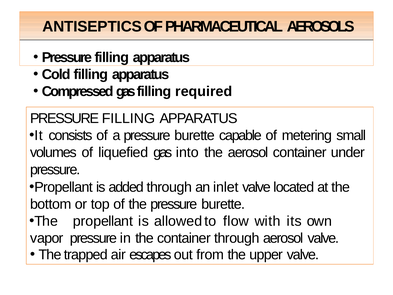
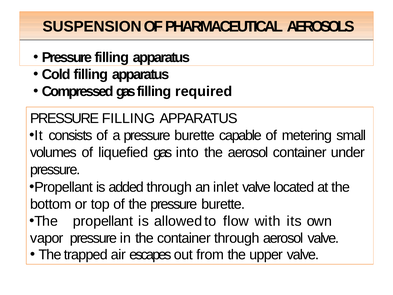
ANTISEPTICS: ANTISEPTICS -> SUSPENSION
